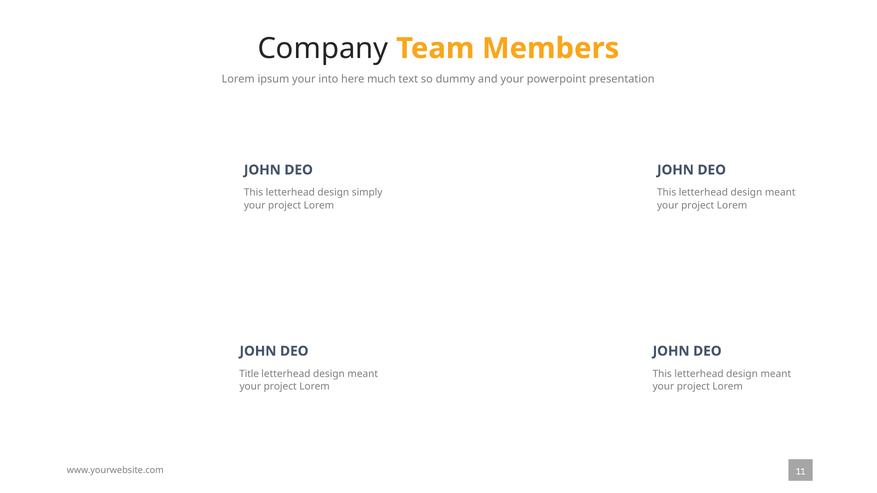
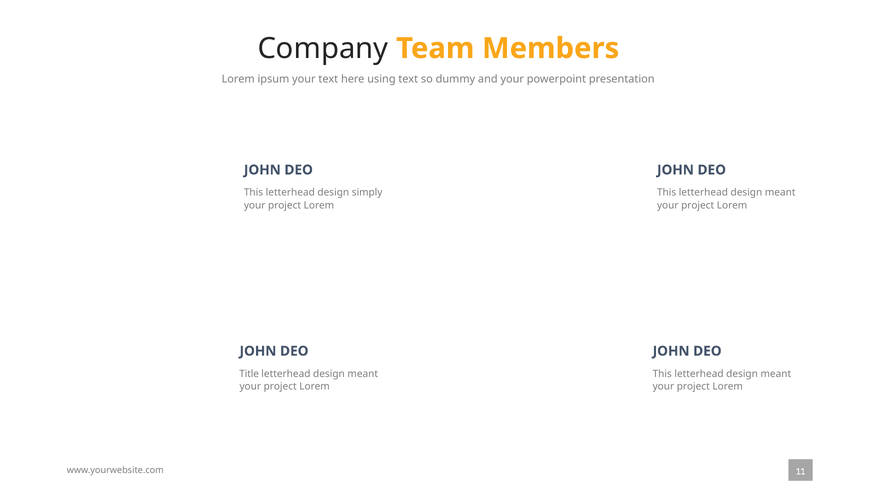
your into: into -> text
much: much -> using
